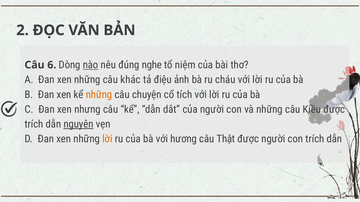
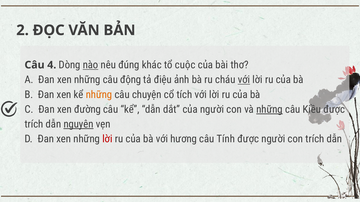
6: 6 -> 4
nghe: nghe -> khác
niệm: niệm -> cuộc
khác: khác -> động
với at (244, 80) underline: none -> present
nhưng: nhưng -> đường
những at (269, 110) underline: none -> present
lời at (107, 139) colour: orange -> red
Thật: Thật -> Tính
